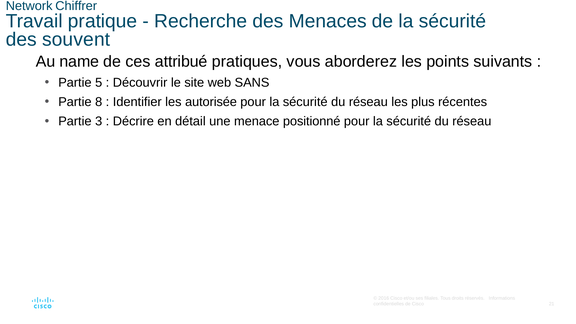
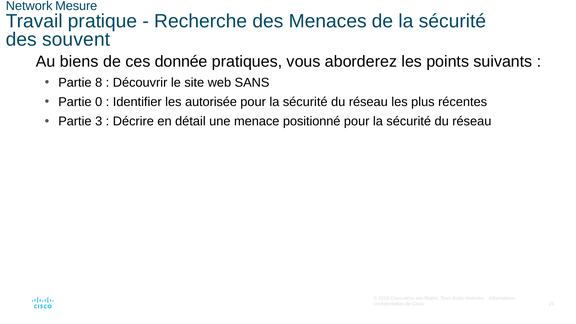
Chiffrer: Chiffrer -> Mesure
name: name -> biens
attribué: attribué -> donnée
5: 5 -> 8
8: 8 -> 0
